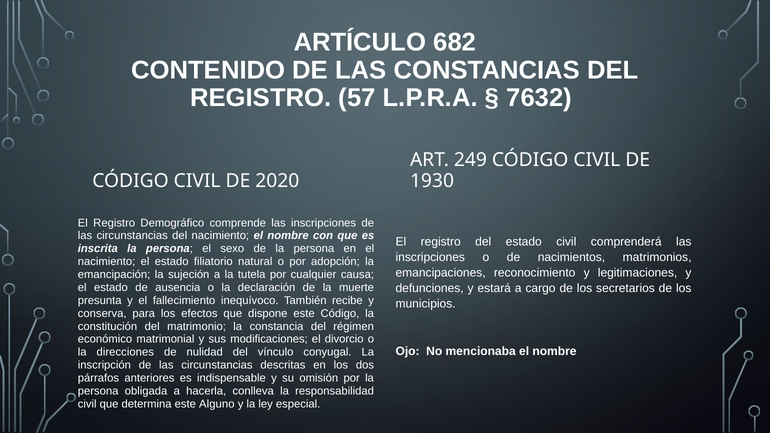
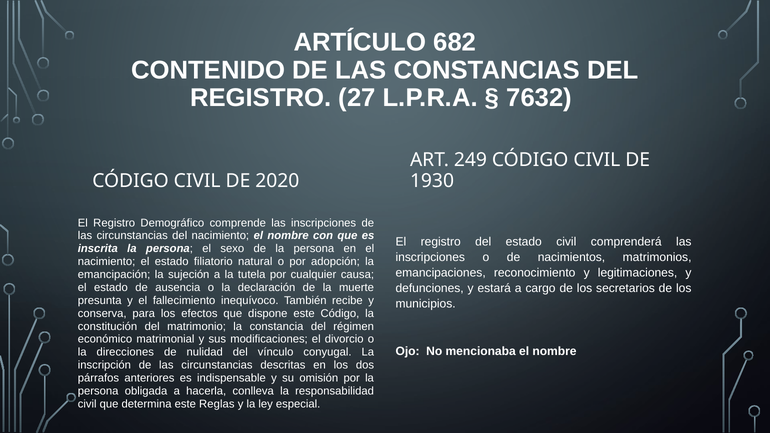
57: 57 -> 27
Alguno: Alguno -> Reglas
